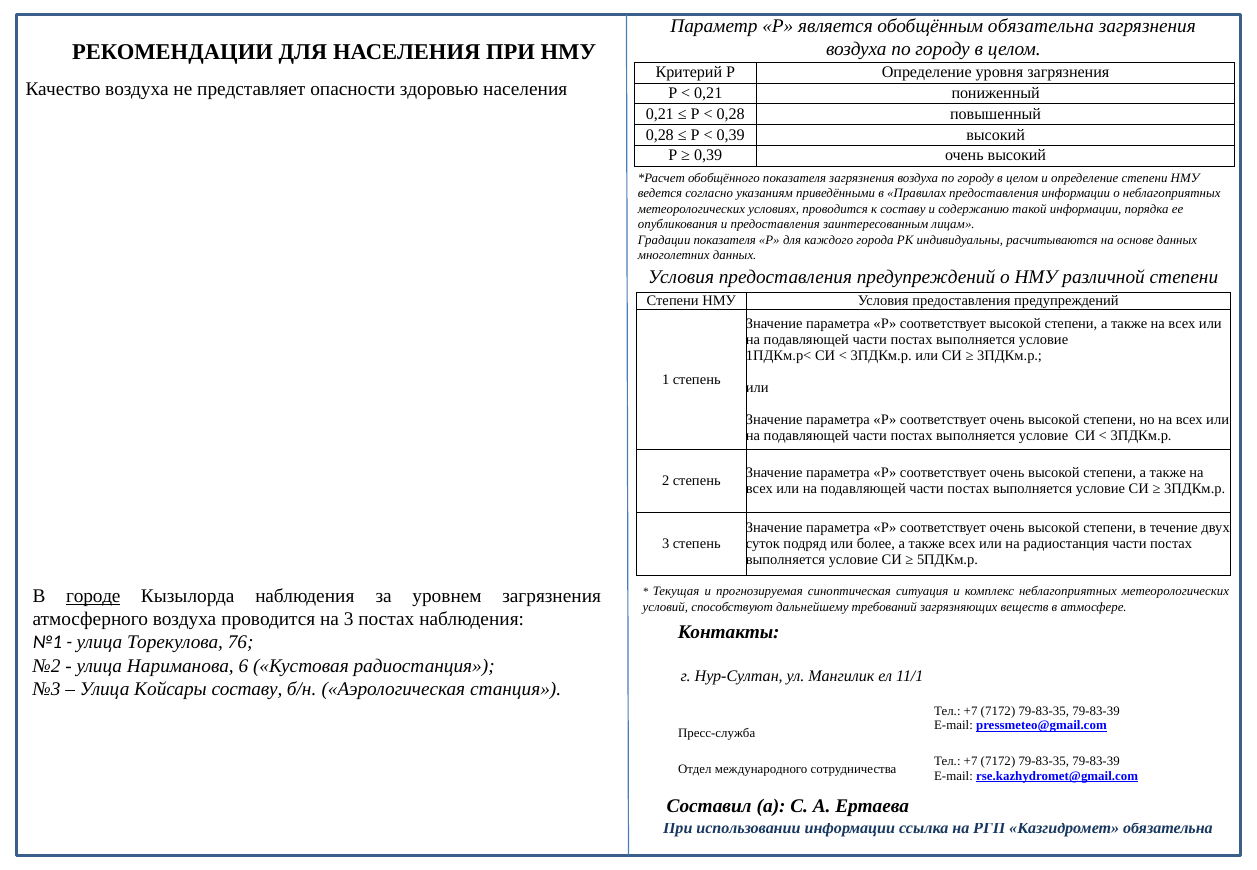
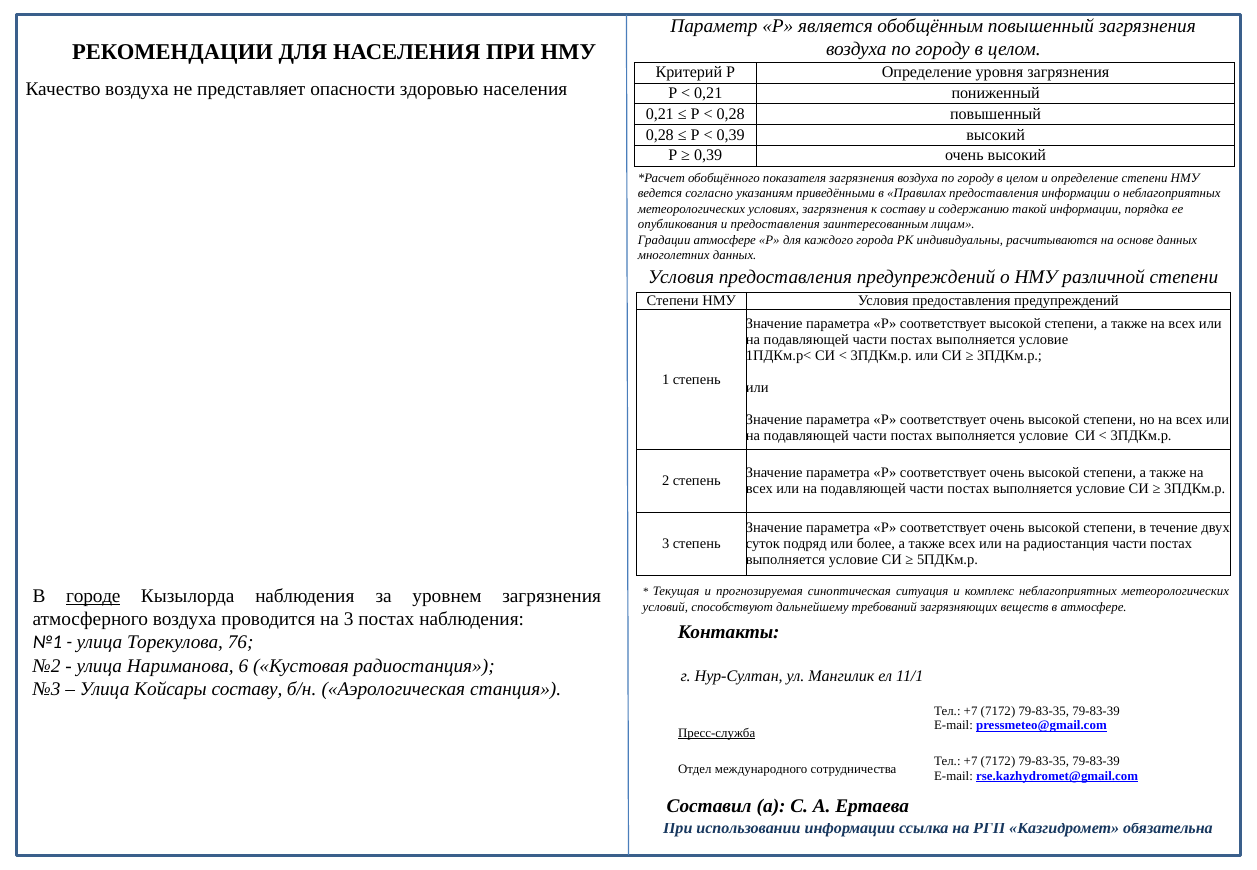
обобщённым обязательна: обязательна -> повышенный
условиях проводится: проводится -> загрязнения
Градации показателя: показателя -> атмосфере
Пресс-служба underline: none -> present
